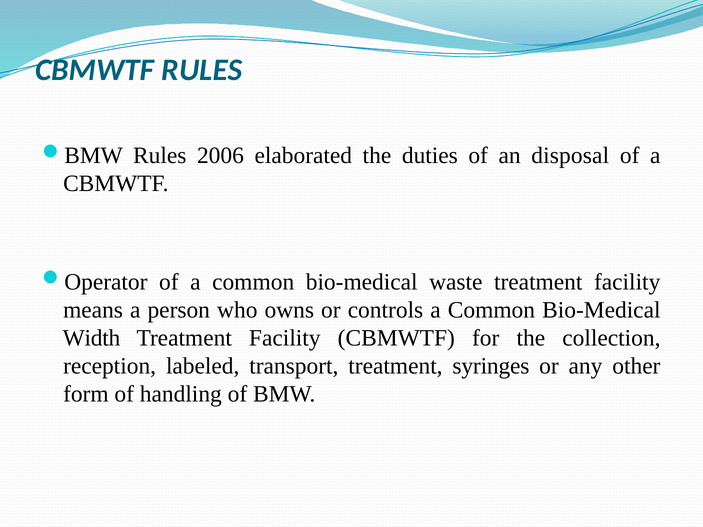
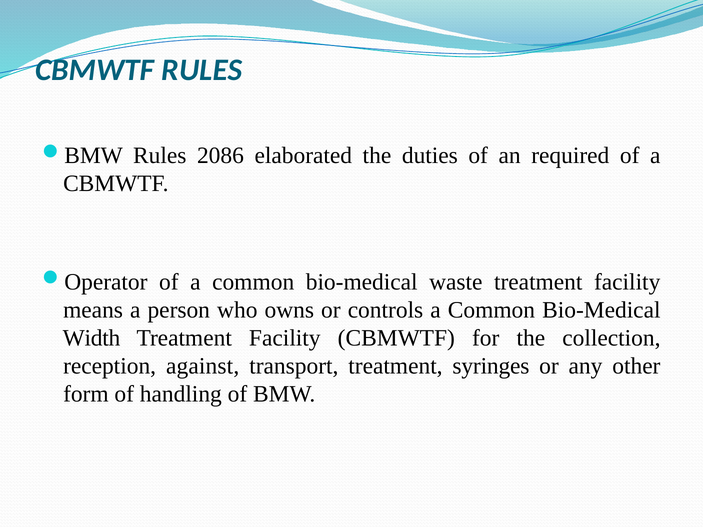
2006: 2006 -> 2086
disposal: disposal -> required
labeled: labeled -> against
